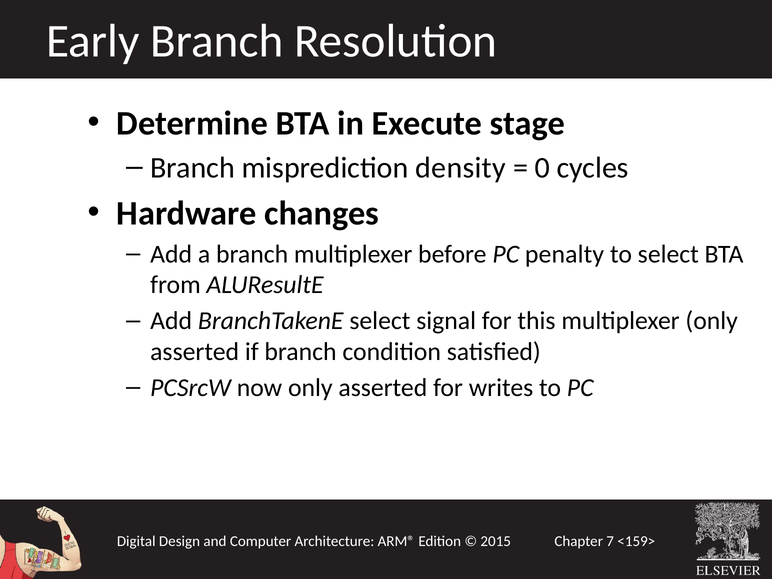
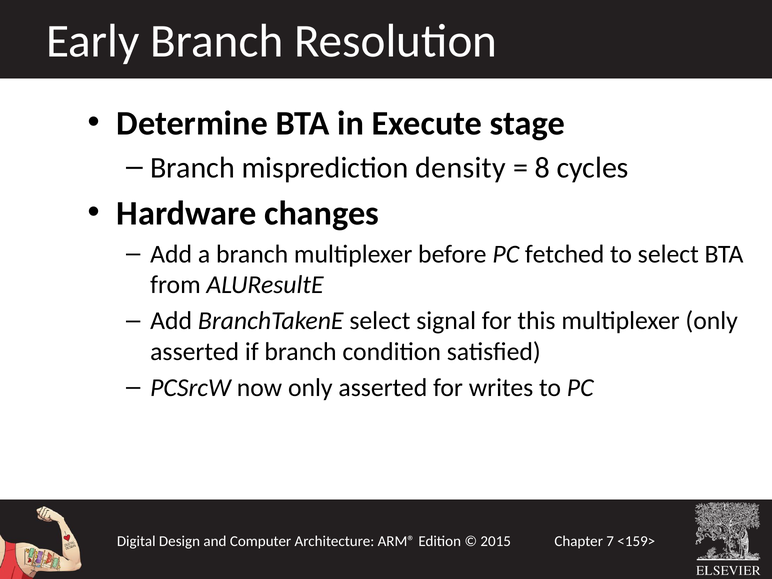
0: 0 -> 8
penalty: penalty -> fetched
